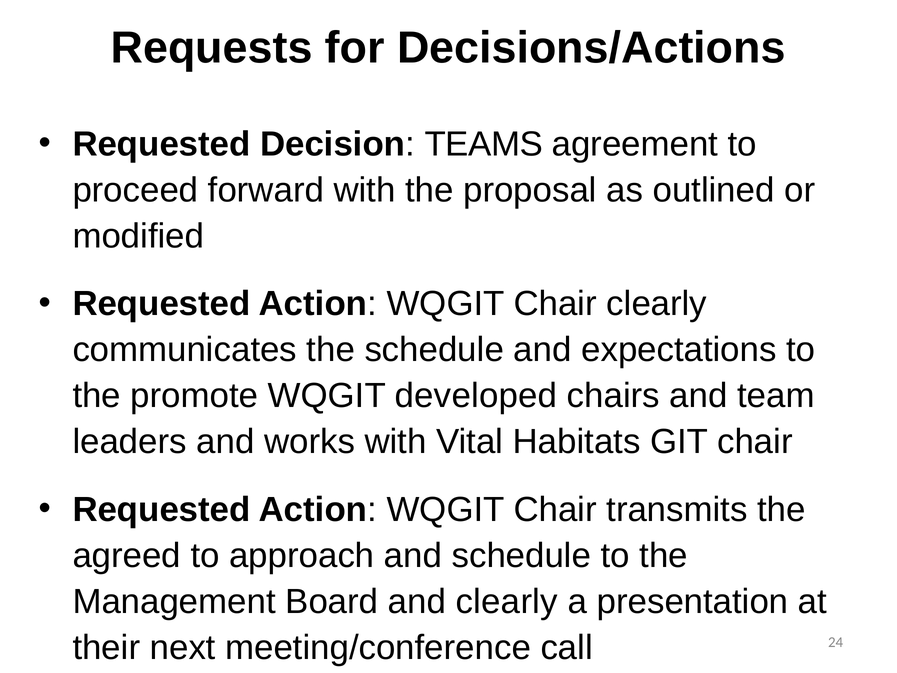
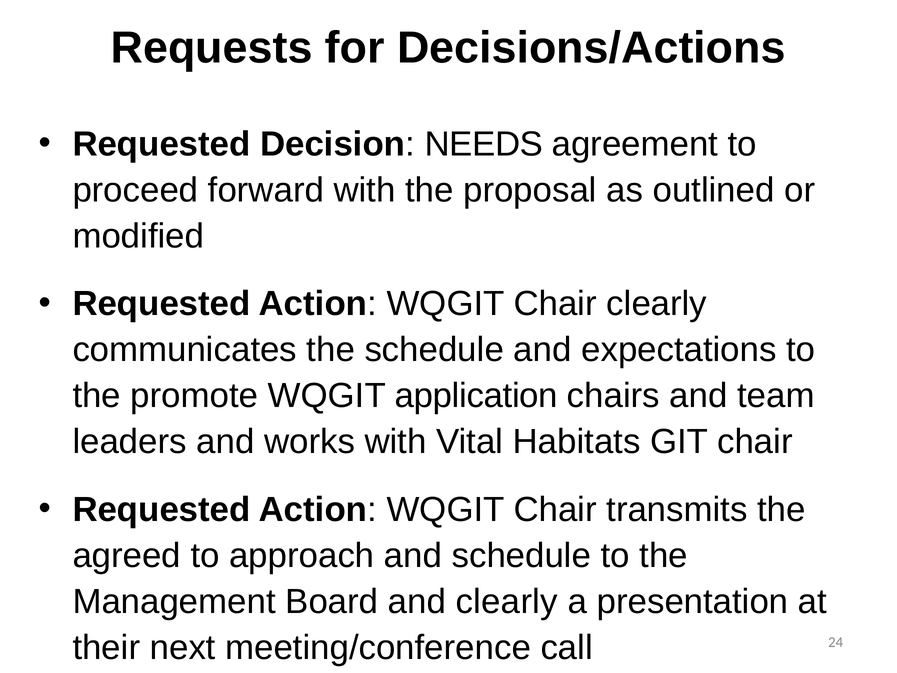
TEAMS: TEAMS -> NEEDS
developed: developed -> application
